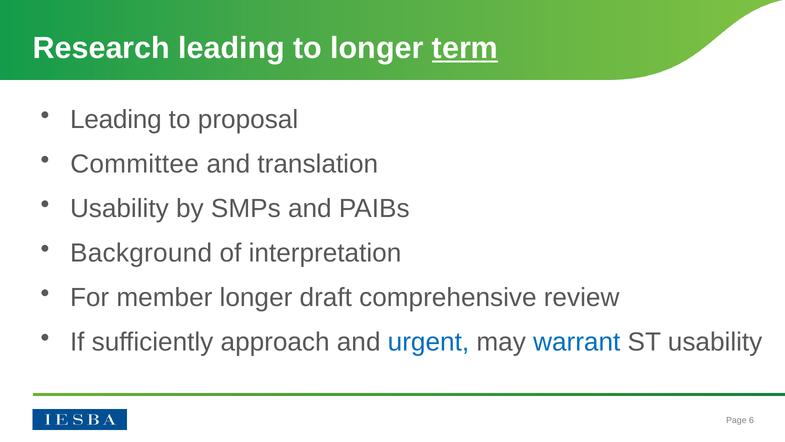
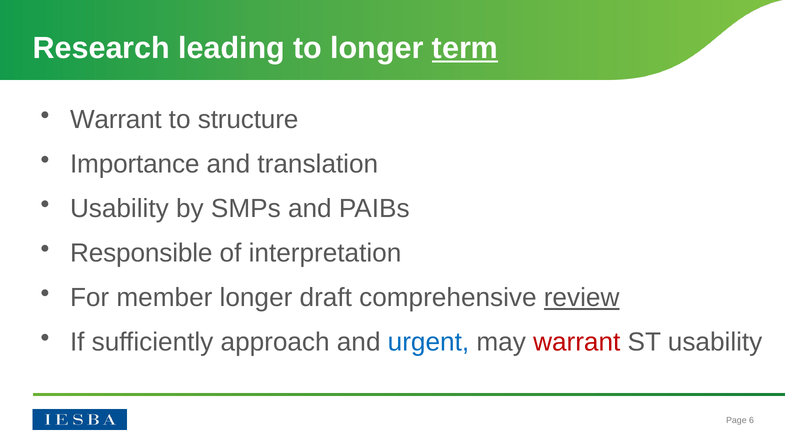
Leading at (116, 120): Leading -> Warrant
proposal: proposal -> structure
Committee: Committee -> Importance
Background: Background -> Responsible
review underline: none -> present
warrant at (577, 342) colour: blue -> red
